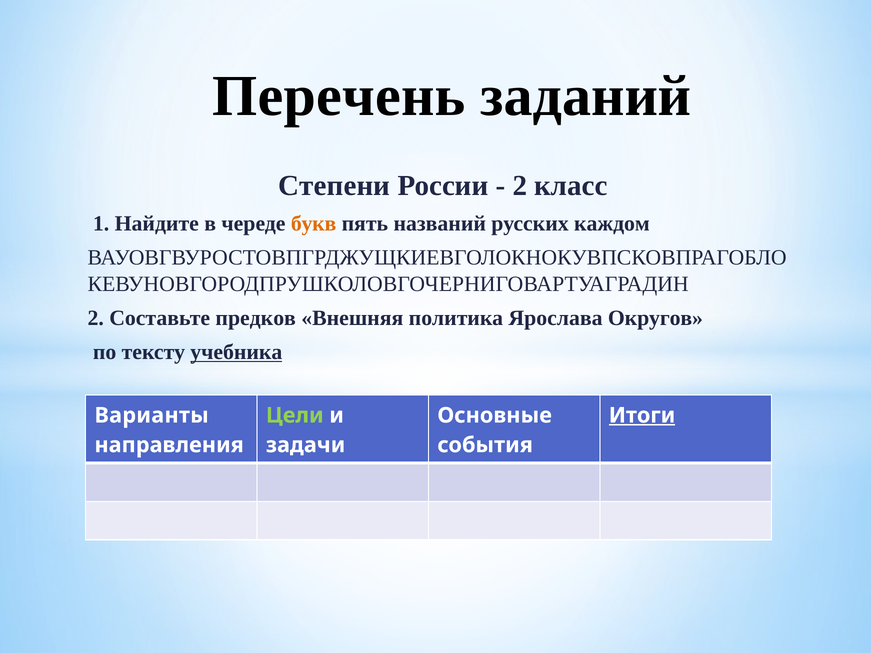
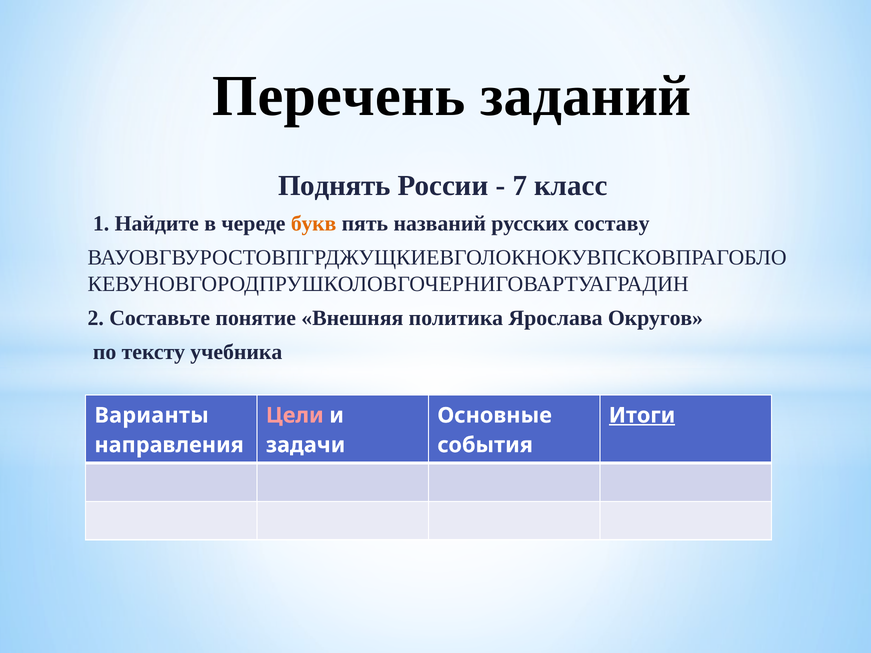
Степени: Степени -> Поднять
2 at (520, 186): 2 -> 7
каждом: каждом -> составу
предков: предков -> понятие
учебника underline: present -> none
Цели colour: light green -> pink
